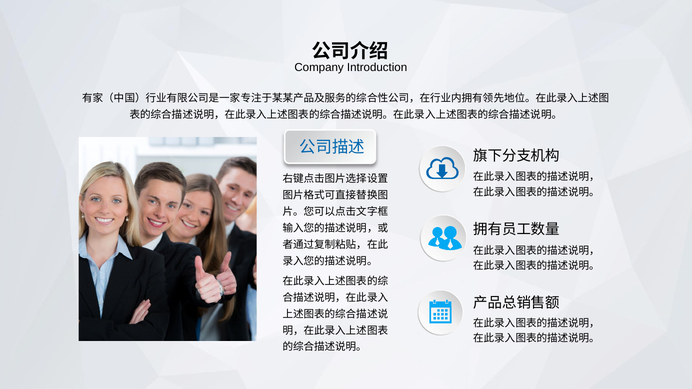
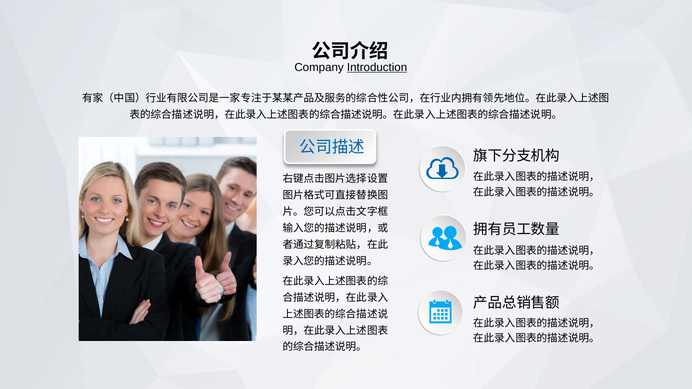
Introduction underline: none -> present
